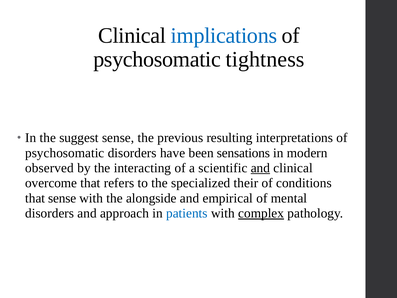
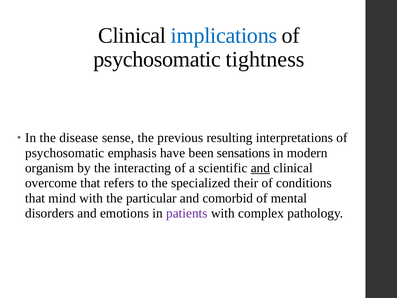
suggest: suggest -> disease
psychosomatic disorders: disorders -> emphasis
observed: observed -> organism
that sense: sense -> mind
alongside: alongside -> particular
empirical: empirical -> comorbid
approach: approach -> emotions
patients colour: blue -> purple
complex underline: present -> none
